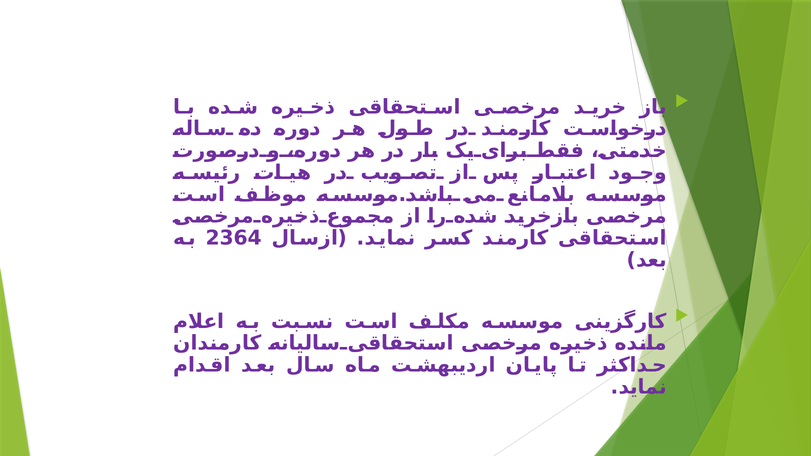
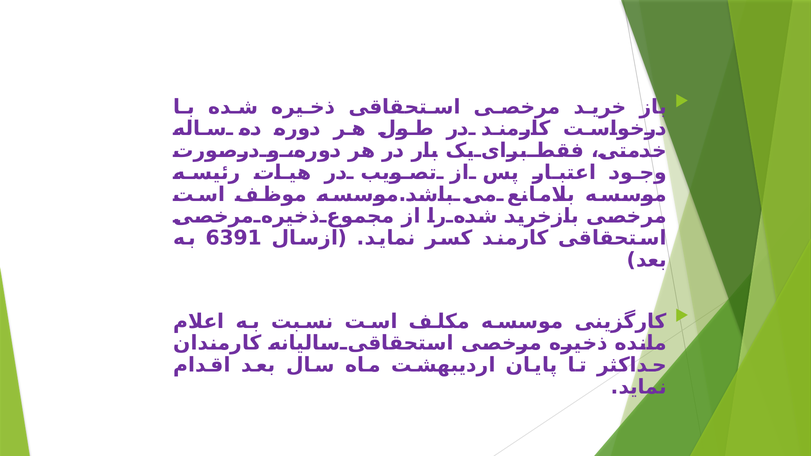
2364: 2364 -> 6391
